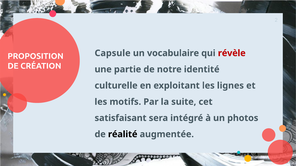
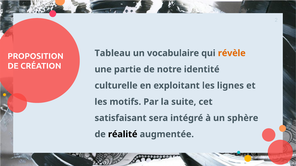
Capsule: Capsule -> Tableau
révèle colour: red -> orange
photos: photos -> sphère
